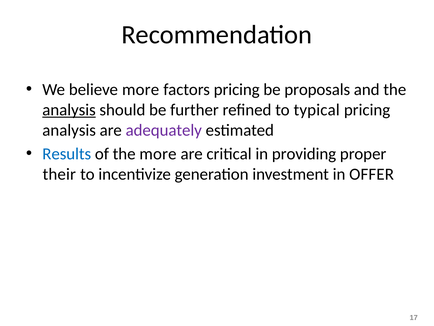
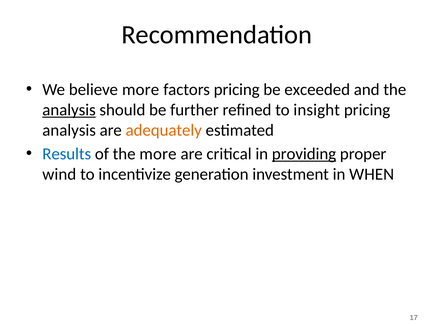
proposals: proposals -> exceeded
typical: typical -> insight
adequately colour: purple -> orange
providing underline: none -> present
their: their -> wind
OFFER: OFFER -> WHEN
